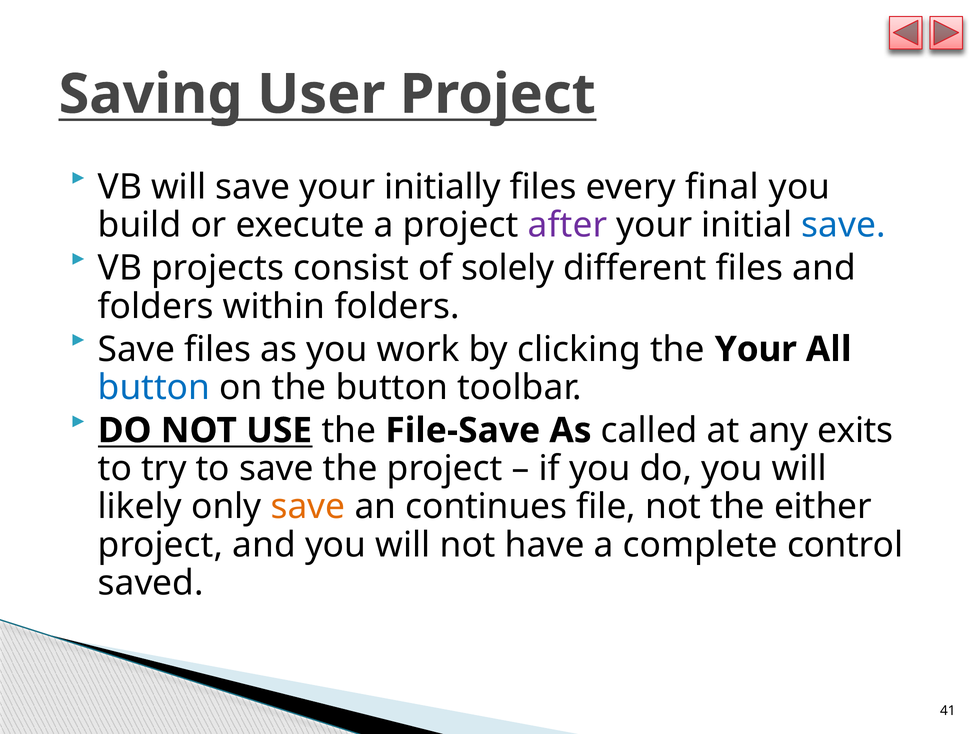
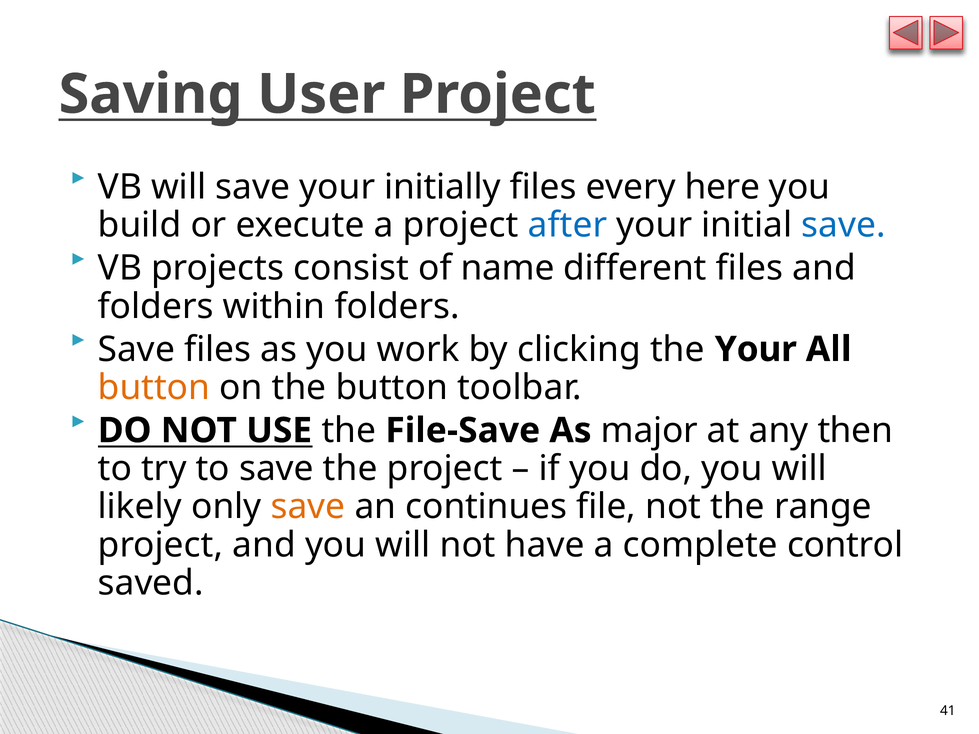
final: final -> here
after colour: purple -> blue
solely: solely -> name
button at (154, 388) colour: blue -> orange
called: called -> major
exits: exits -> then
either: either -> range
